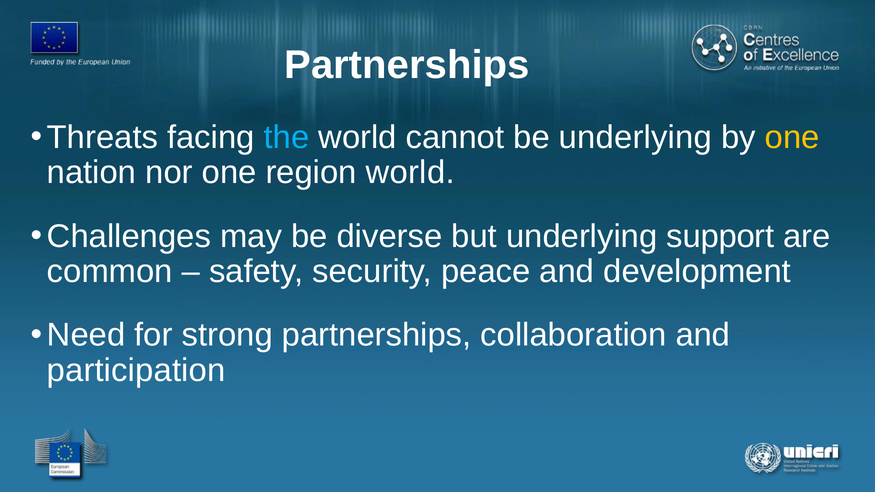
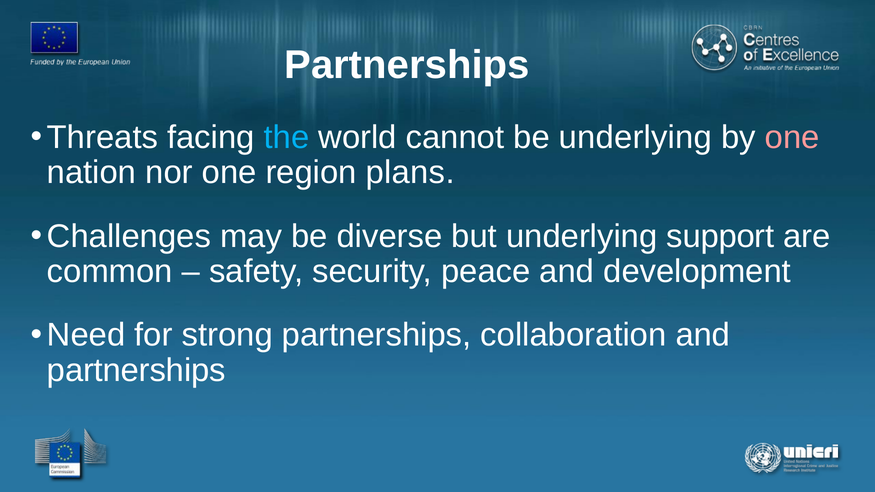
one at (792, 137) colour: yellow -> pink
region world: world -> plans
participation at (136, 371): participation -> partnerships
